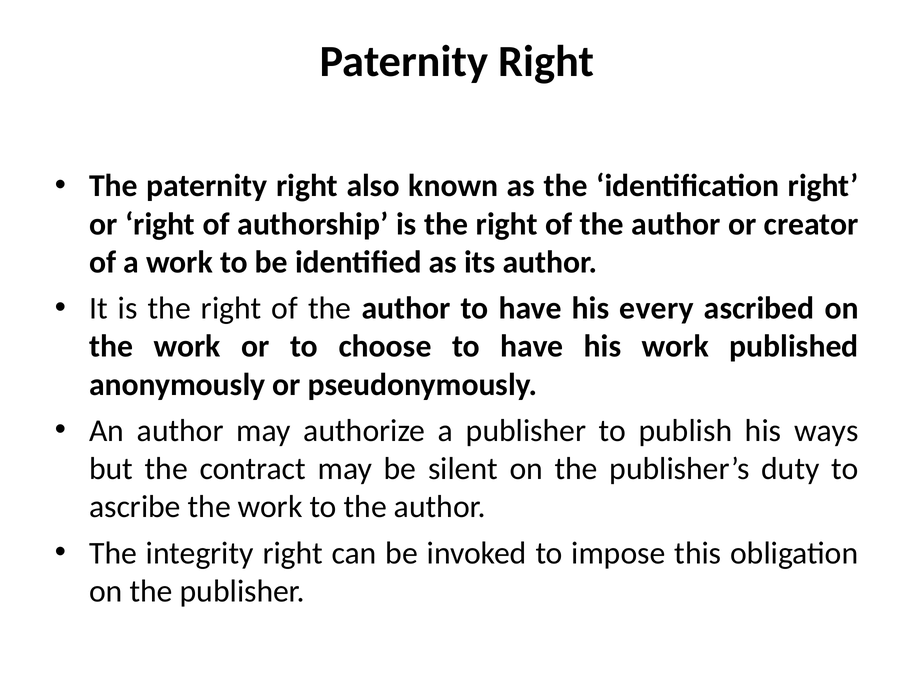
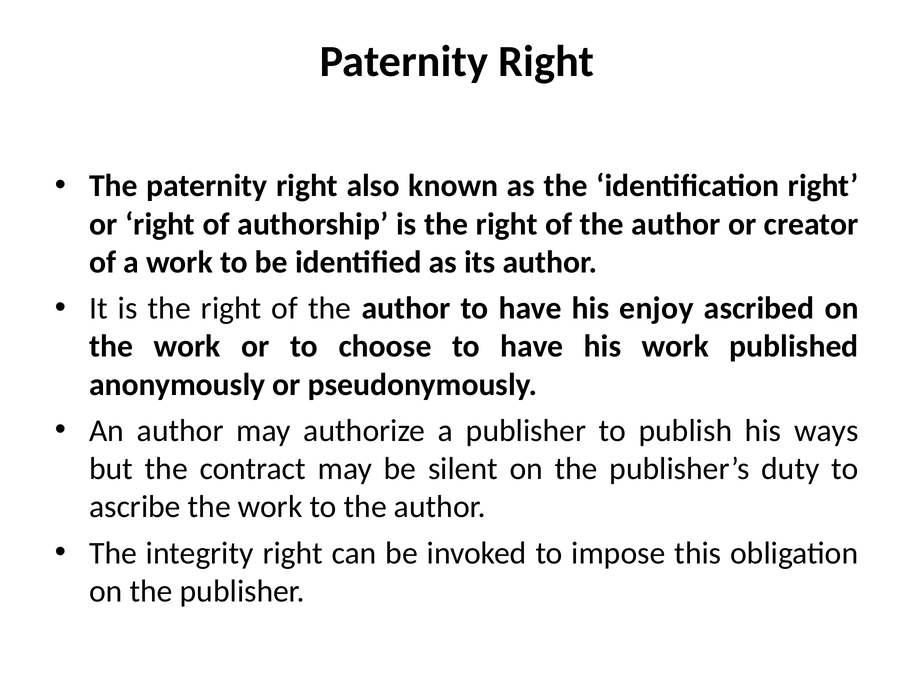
every: every -> enjoy
